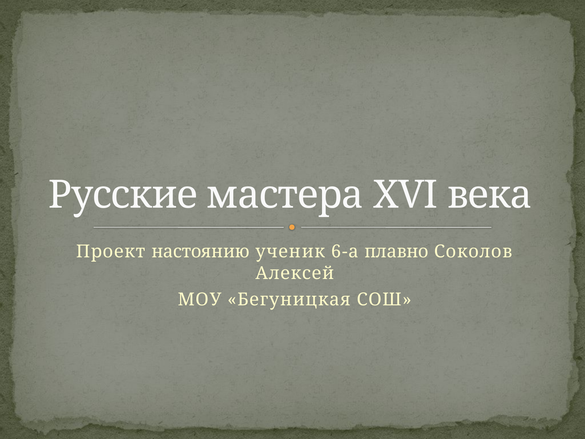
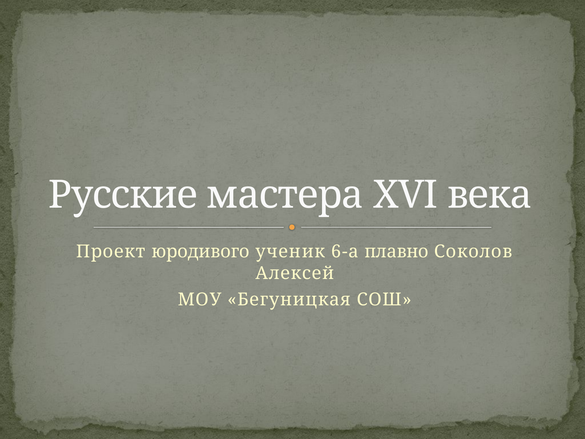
настоянию: настоянию -> юродивого
